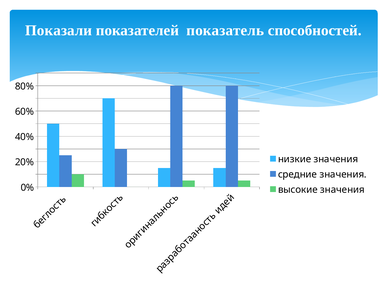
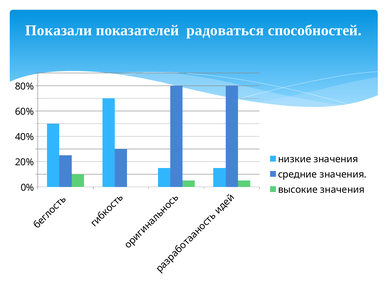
показатель: показатель -> радоваться
